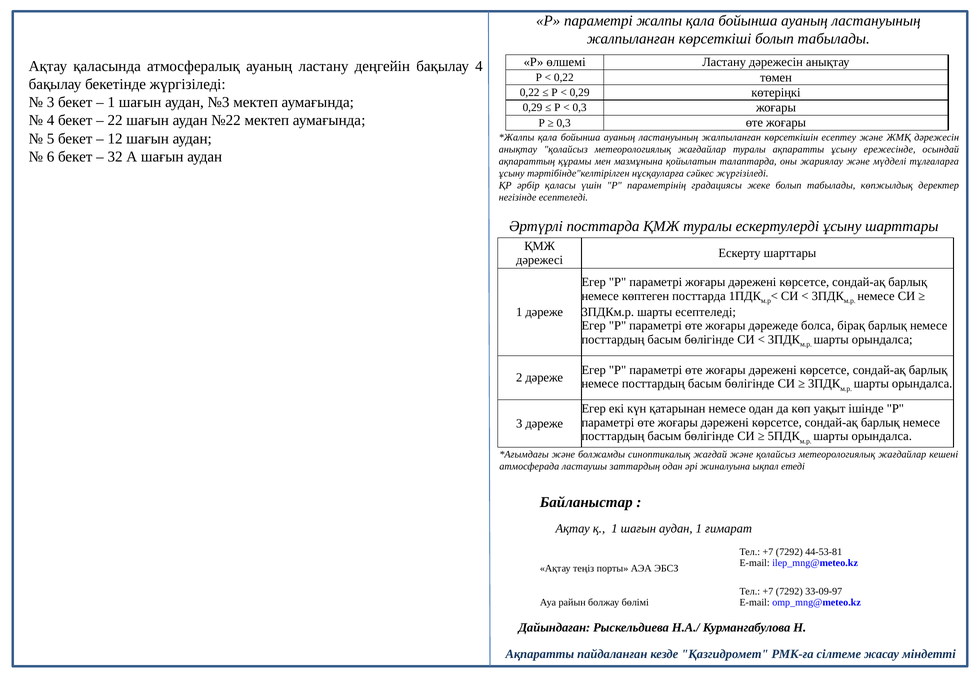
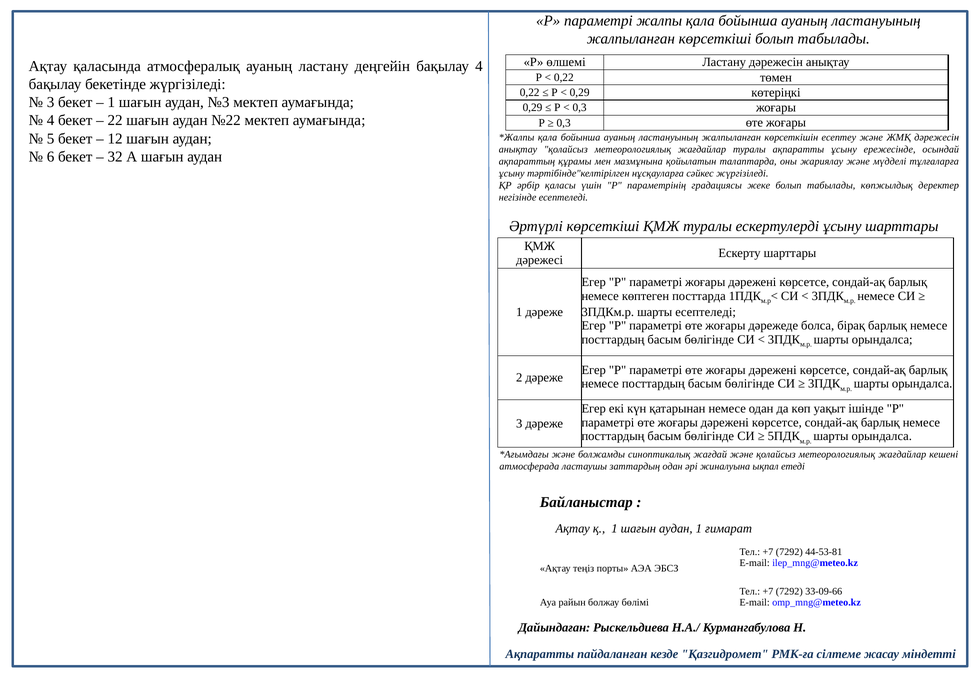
Әртүрлі посттарда: посттарда -> көрсеткіші
33-09-97: 33-09-97 -> 33-09-66
